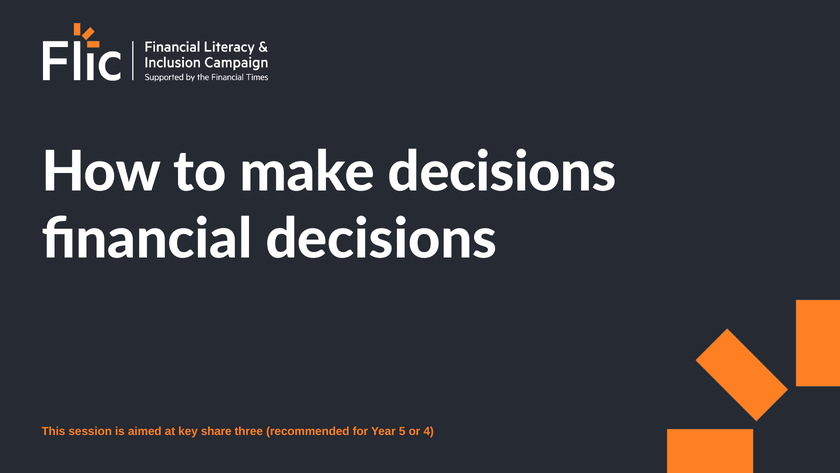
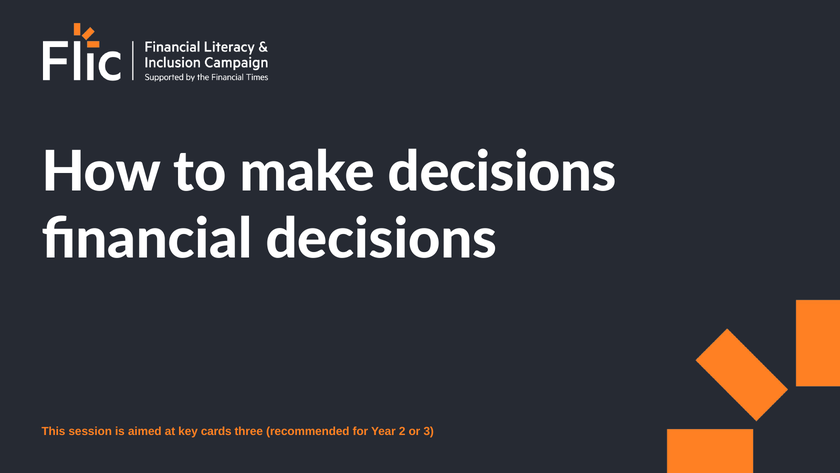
share: share -> cards
5: 5 -> 2
4: 4 -> 3
